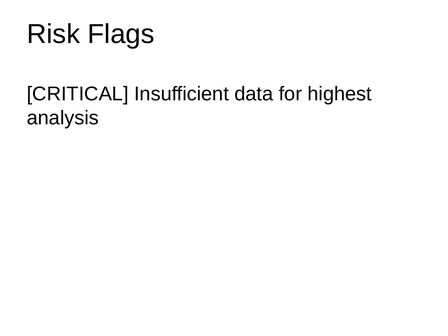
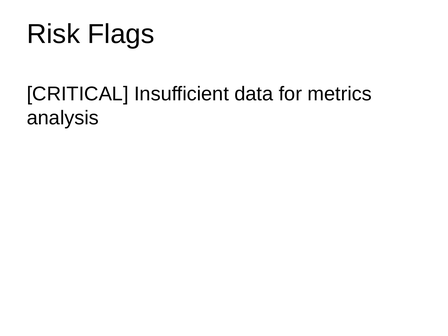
highest: highest -> metrics
